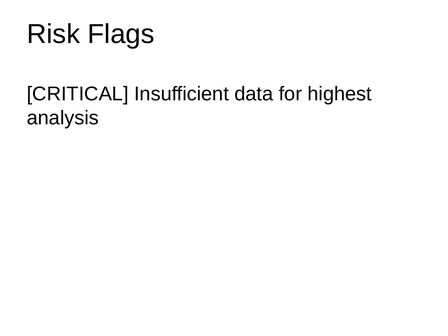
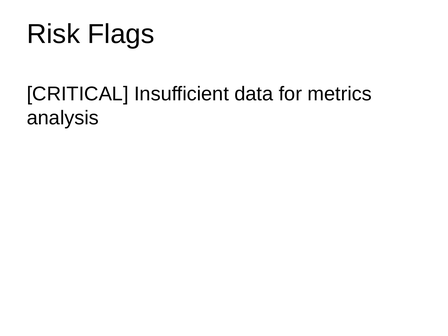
highest: highest -> metrics
